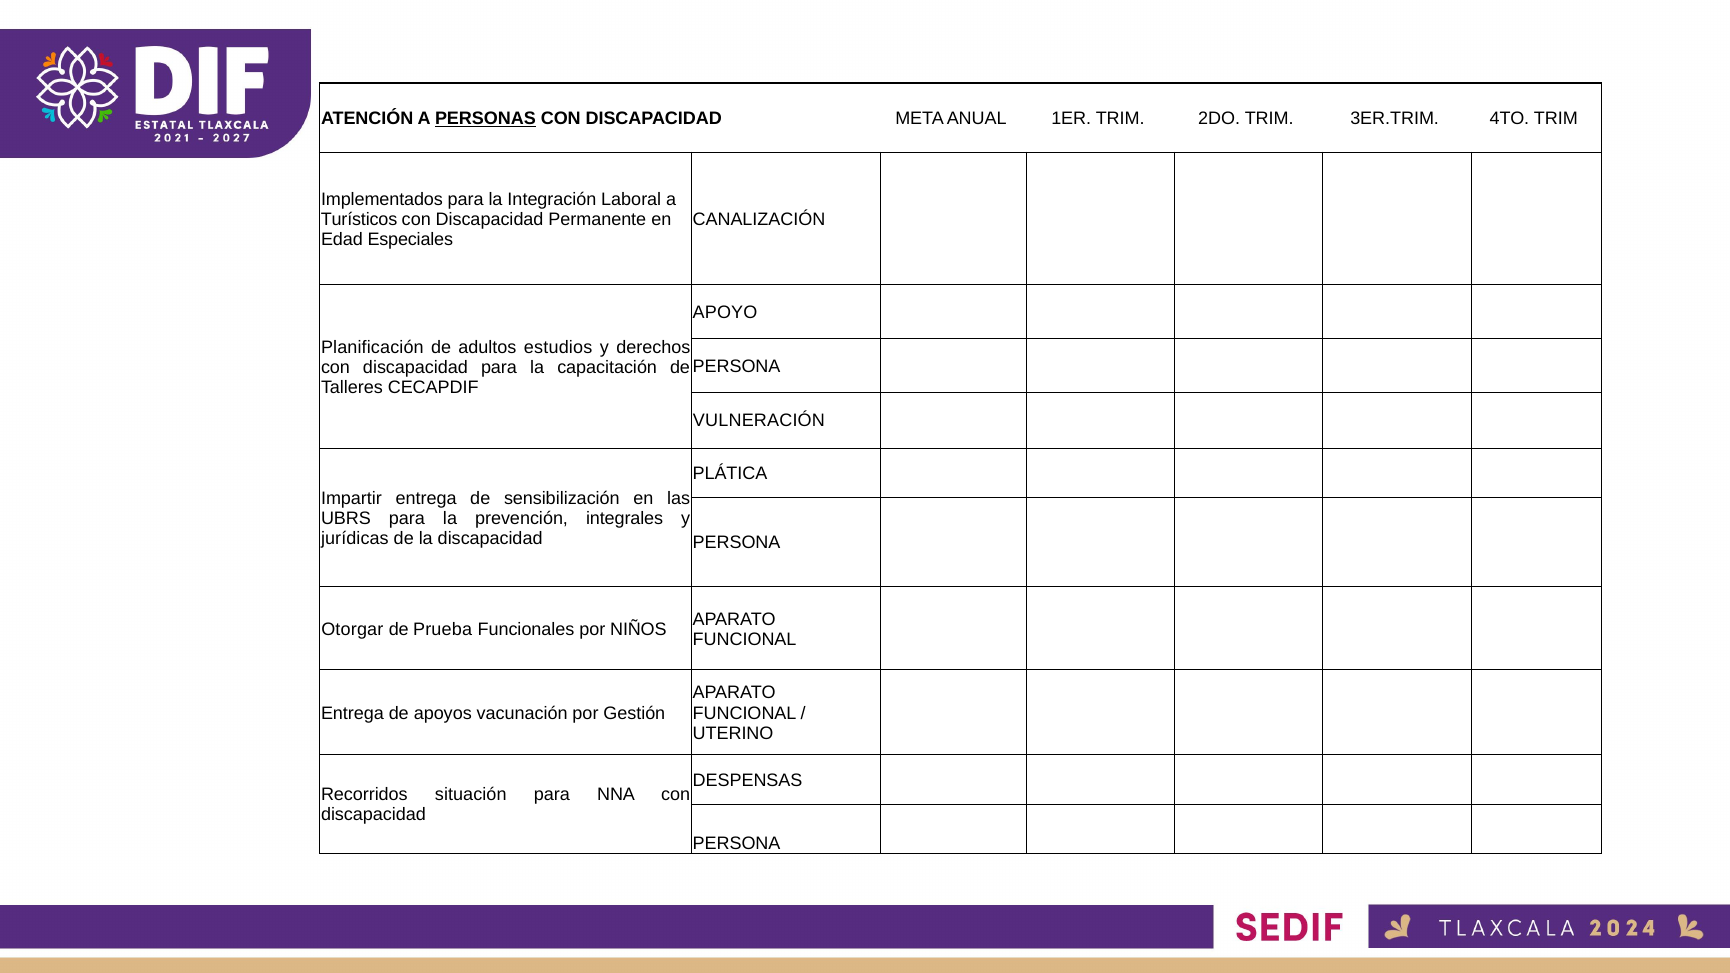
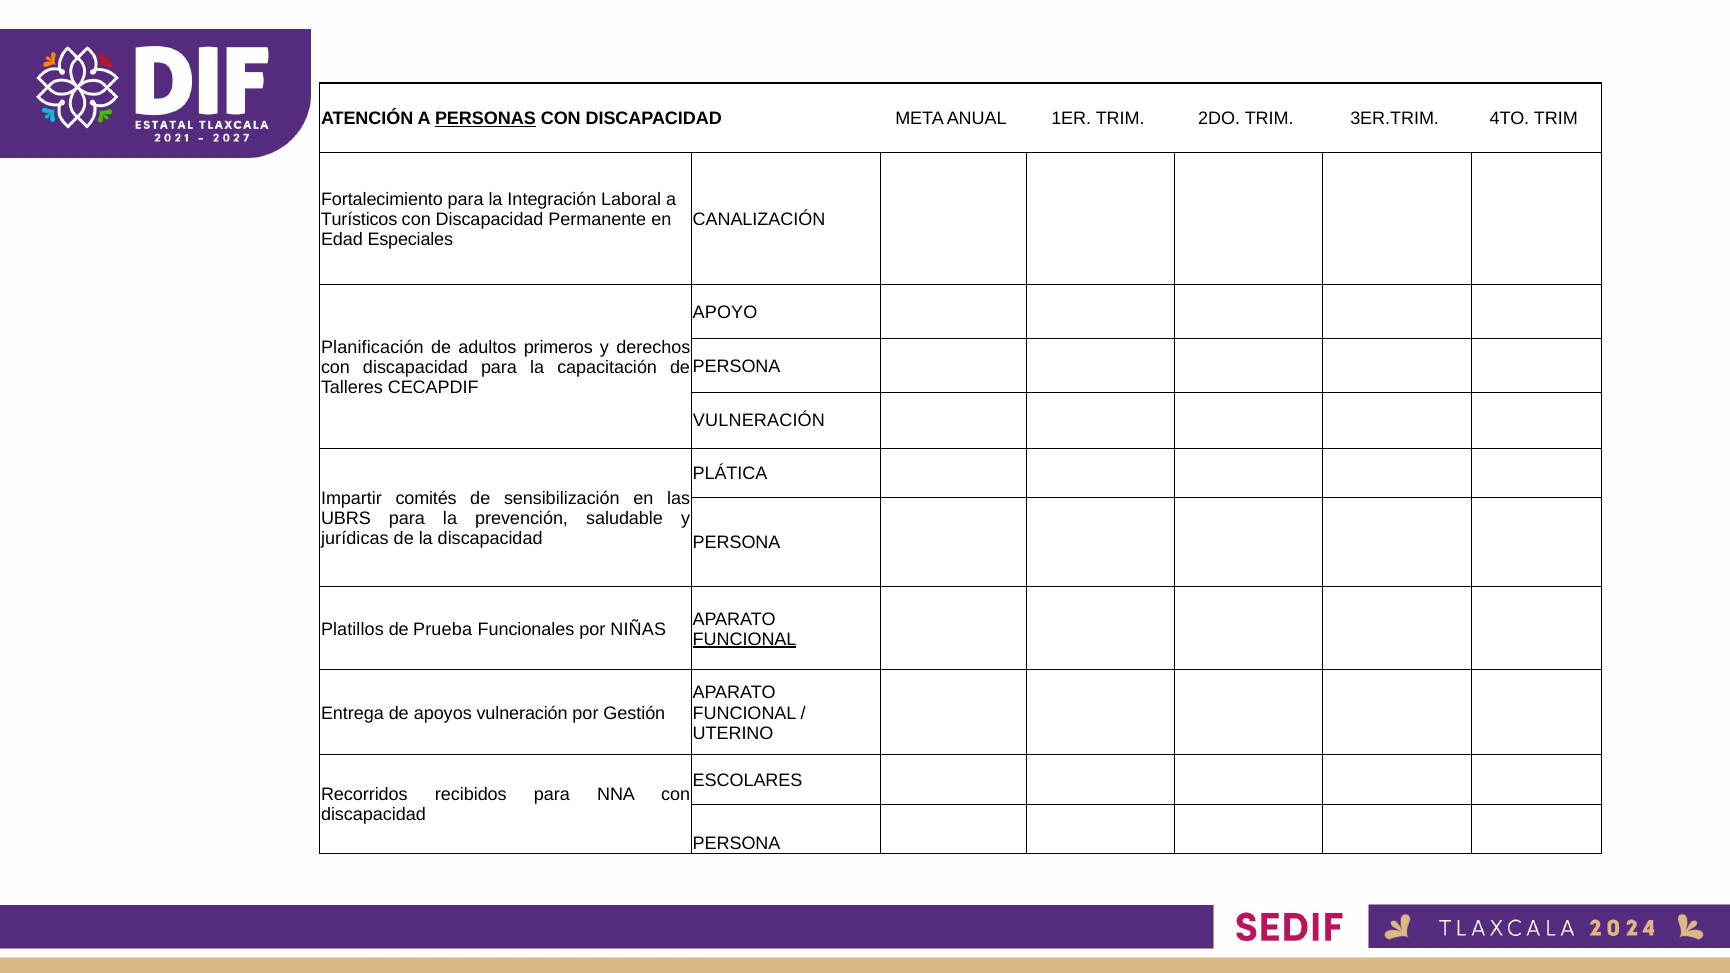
Implementados: Implementados -> Fortalecimiento
estudios: estudios -> primeros
Impartir entrega: entrega -> comités
integrales: integrales -> saludable
Otorgar: Otorgar -> Platillos
NIÑOS: NIÑOS -> NIÑAS
FUNCIONAL at (745, 639) underline: none -> present
apoyos vacunación: vacunación -> vulneración
DESPENSAS: DESPENSAS -> ESCOLARES
situación: situación -> recibidos
